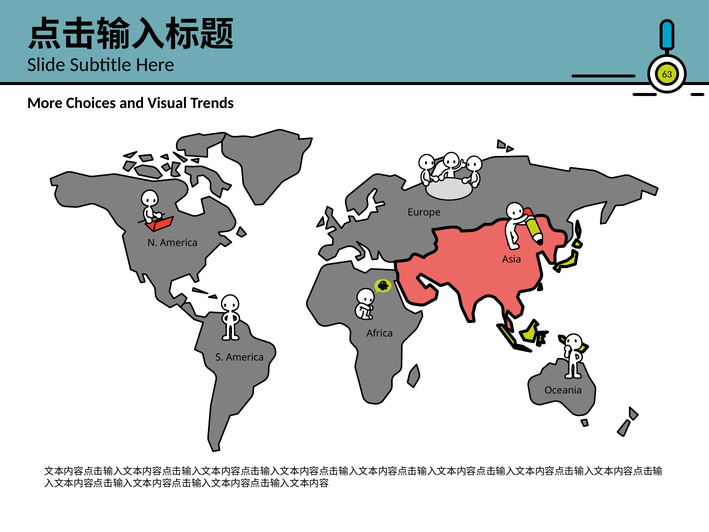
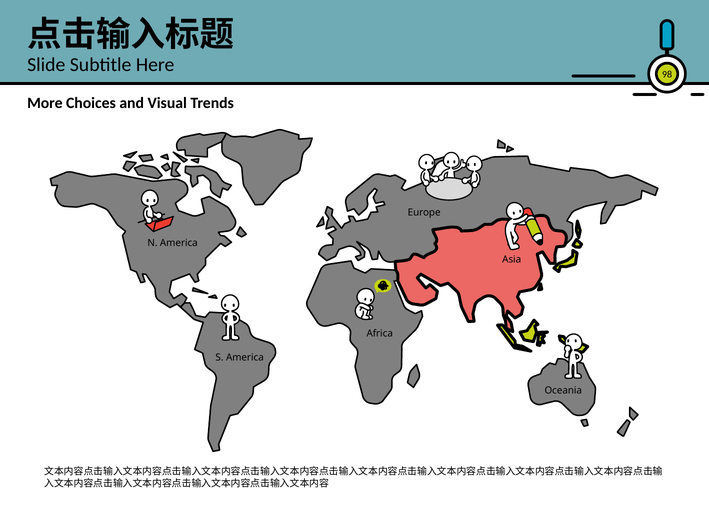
63: 63 -> 98
